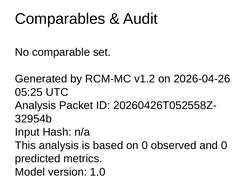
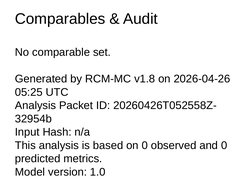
v1.2: v1.2 -> v1.8
